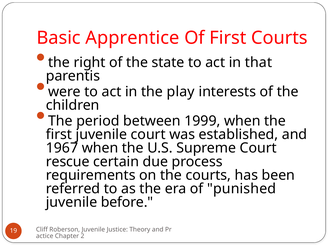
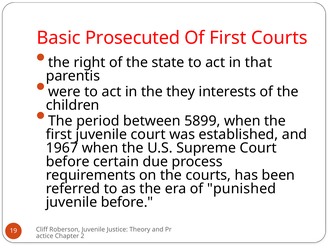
Apprentice: Apprentice -> Prosecuted
play: play -> they
1999: 1999 -> 5899
rescue at (68, 162): rescue -> before
